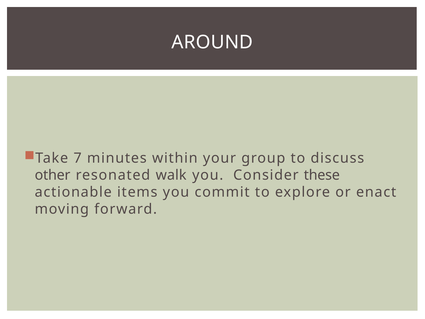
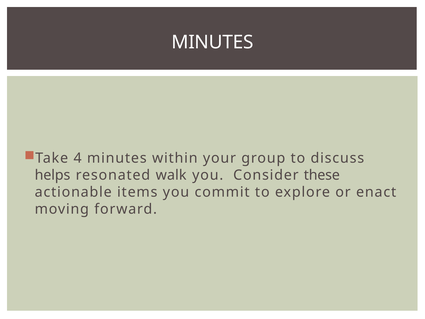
AROUND at (212, 42): AROUND -> MINUTES
7: 7 -> 4
other: other -> helps
